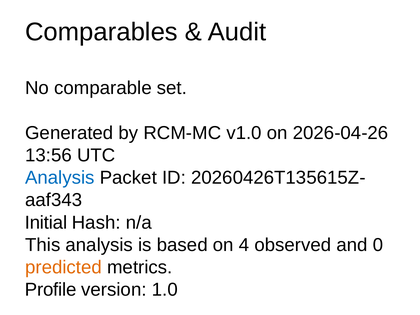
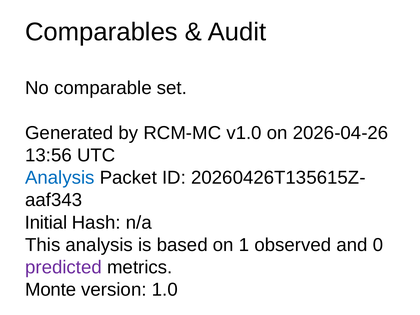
4: 4 -> 1
predicted colour: orange -> purple
Profile: Profile -> Monte
